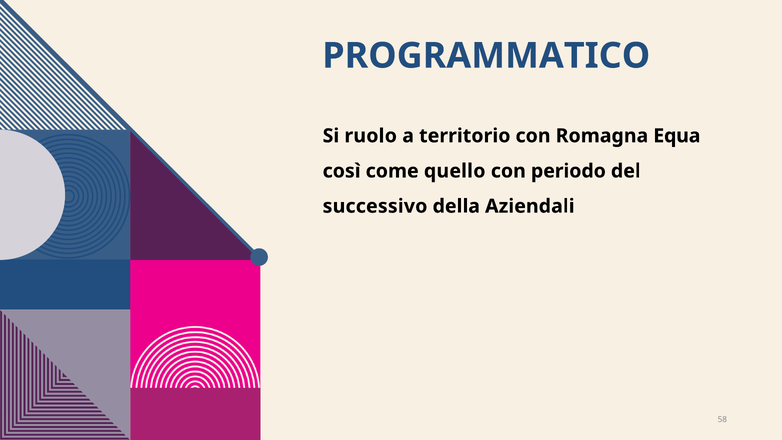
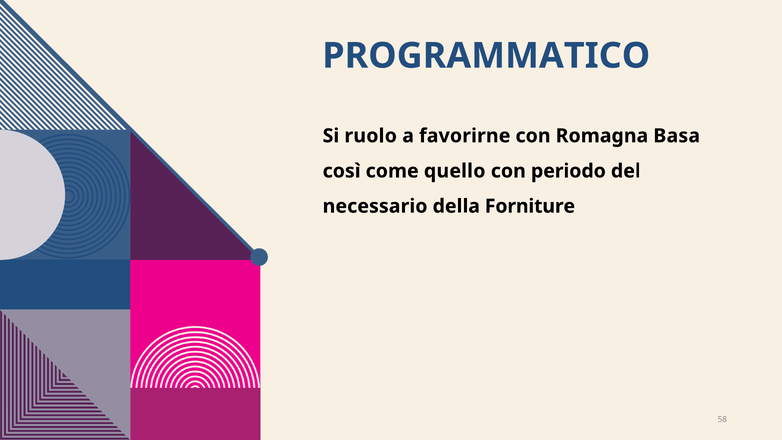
territorio: territorio -> favorirne
Equa: Equa -> Basa
successivo: successivo -> necessario
Aziendali: Aziendali -> Forniture
